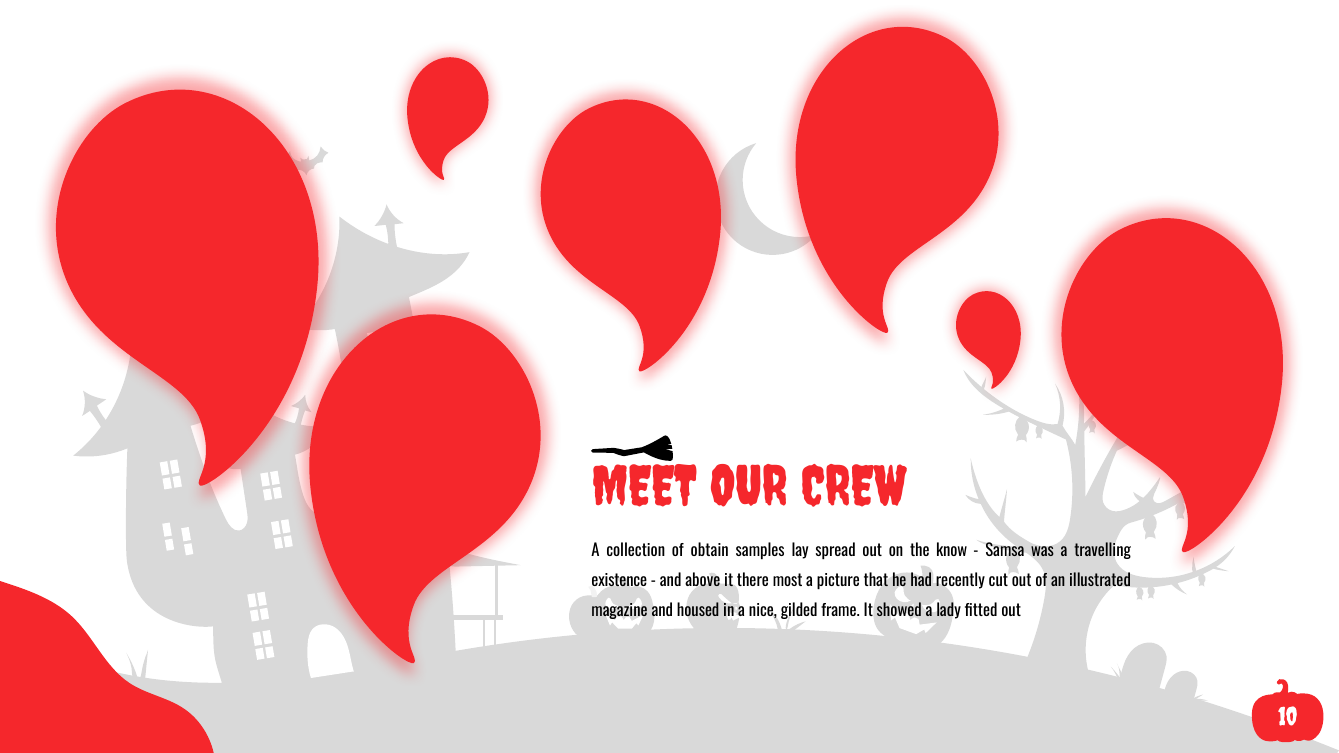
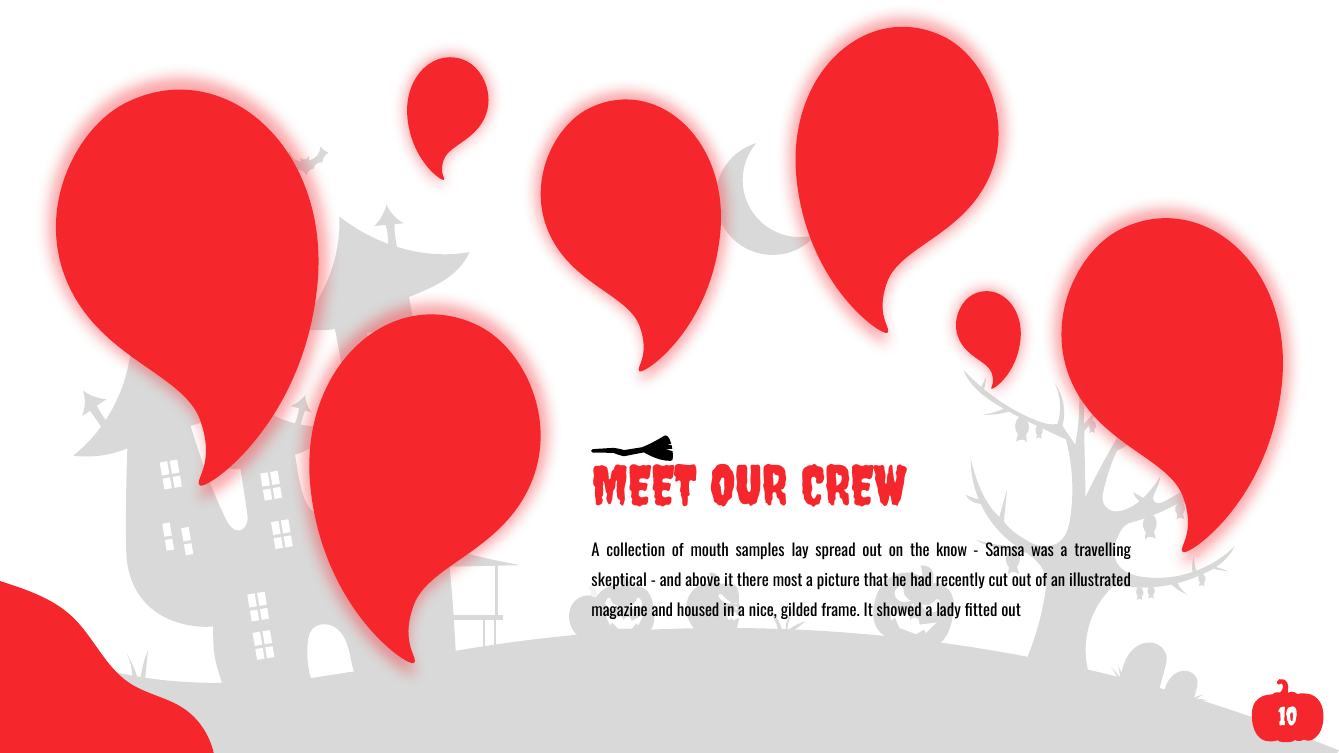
obtain: obtain -> mouth
existence: existence -> skeptical
